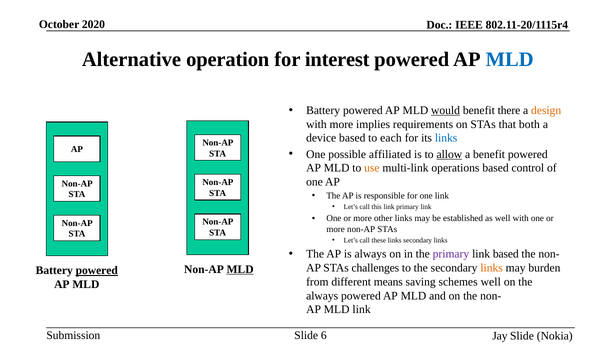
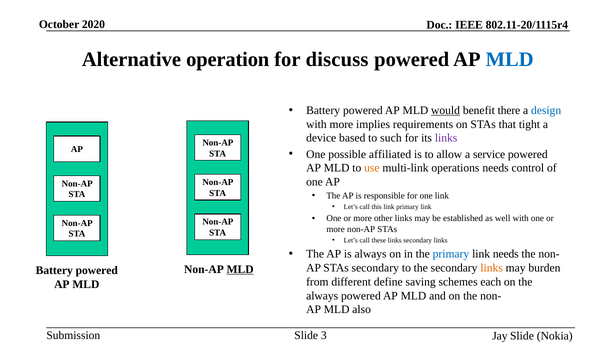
interest: interest -> discuss
design colour: orange -> blue
both: both -> tight
each: each -> such
links at (446, 138) colour: blue -> purple
allow underline: present -> none
a benefit: benefit -> service
operations based: based -> needs
primary at (451, 254) colour: purple -> blue
link based: based -> needs
STAs challenges: challenges -> secondary
powered at (97, 270) underline: present -> none
means: means -> define
schemes well: well -> each
MLD link: link -> also
6: 6 -> 3
